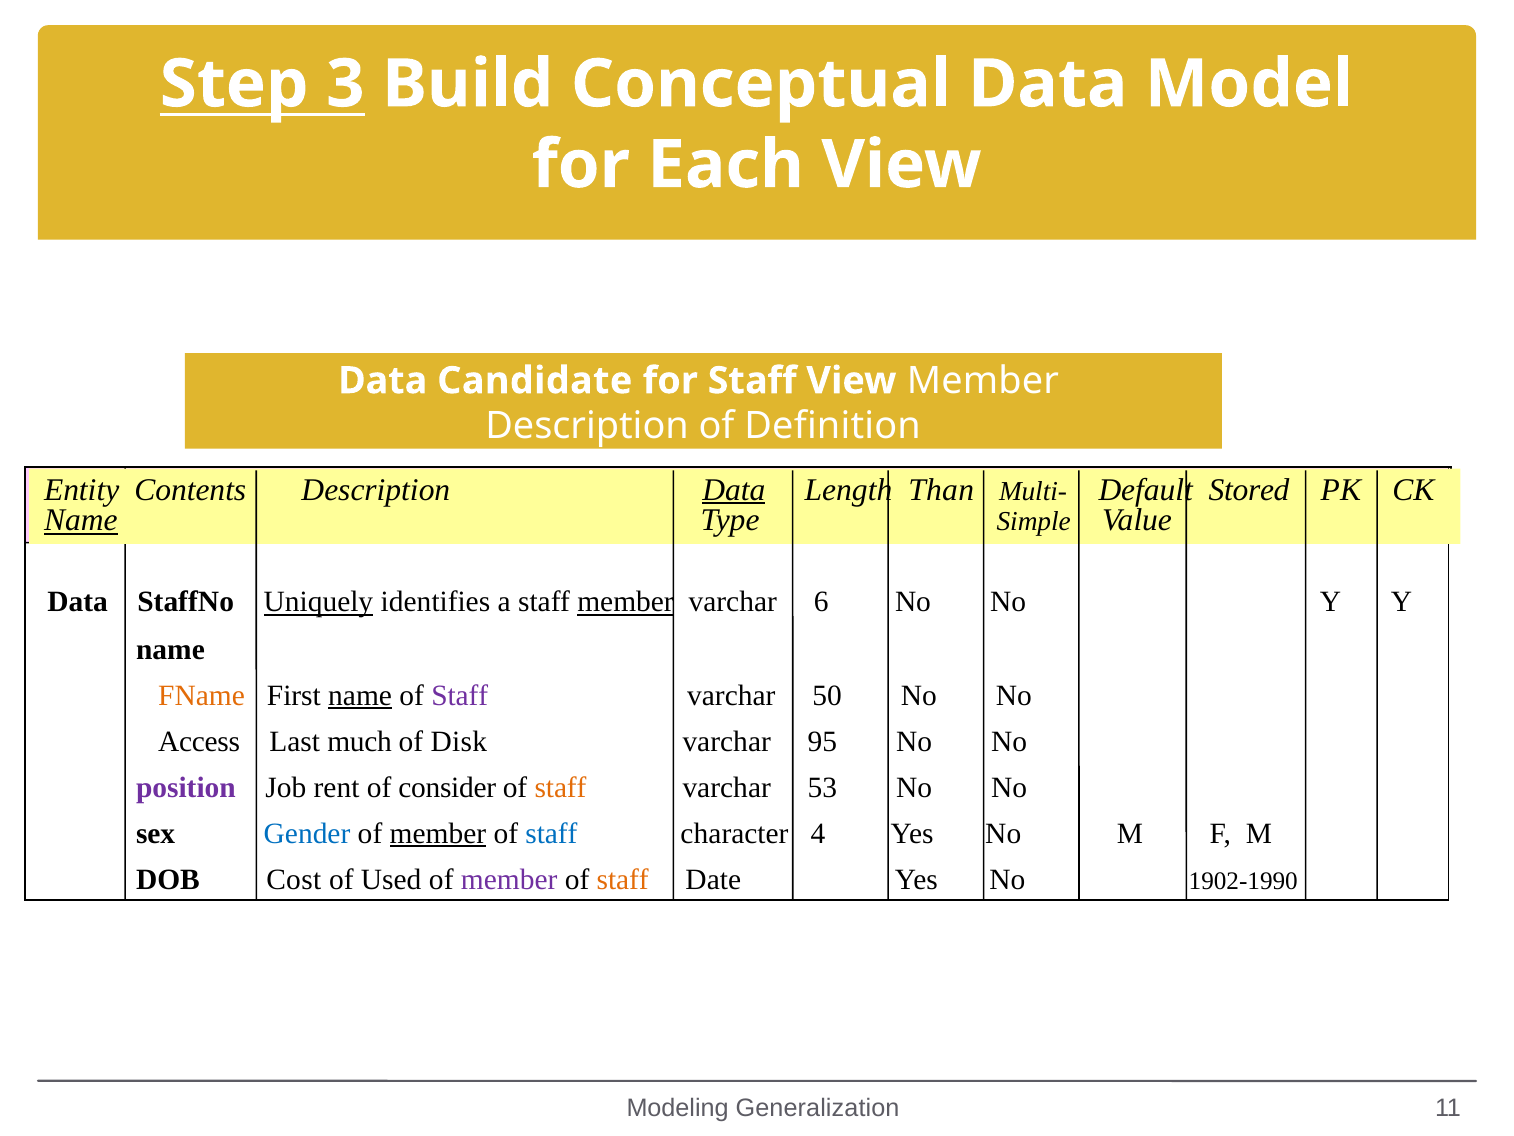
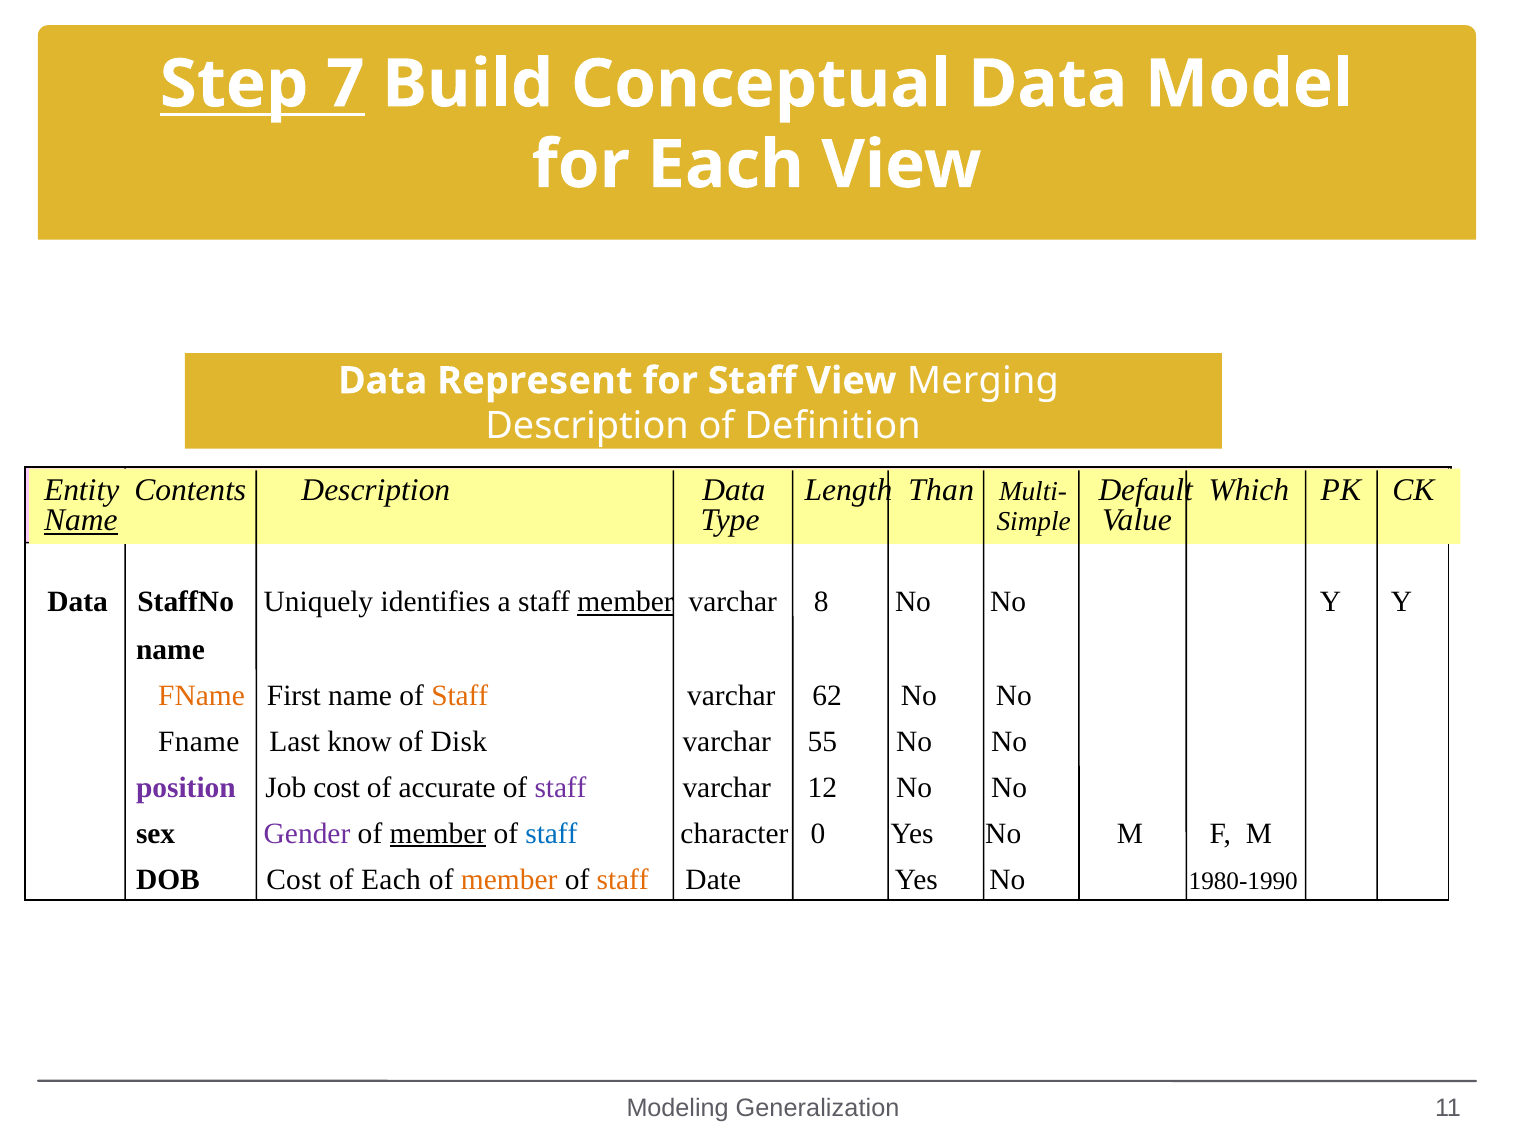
3: 3 -> 7
Candidate: Candidate -> Represent
View Member: Member -> Merging
Data at (734, 490) underline: present -> none
Stored: Stored -> Which
Uniquely underline: present -> none
6: 6 -> 8
name at (360, 695) underline: present -> none
Staff at (460, 695) colour: purple -> orange
50: 50 -> 62
Access at (199, 741): Access -> Fname
much: much -> know
95: 95 -> 55
Job rent: rent -> cost
consider: consider -> accurate
staff at (561, 787) colour: orange -> purple
53: 53 -> 12
Gender colour: blue -> purple
4: 4 -> 0
of Used: Used -> Each
member at (509, 879) colour: purple -> orange
1902-1990: 1902-1990 -> 1980-1990
